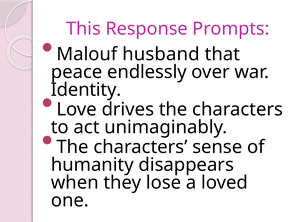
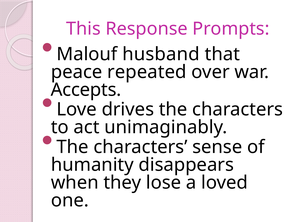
endlessly: endlessly -> repeated
Identity: Identity -> Accepts
